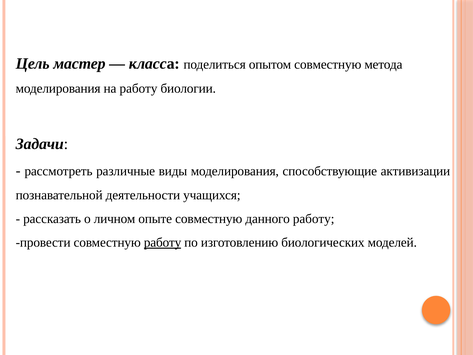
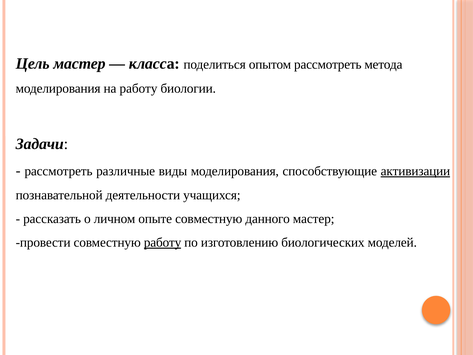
опытом совместную: совместную -> рассмотреть
активизации underline: none -> present
данного работу: работу -> мастер
